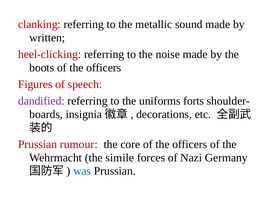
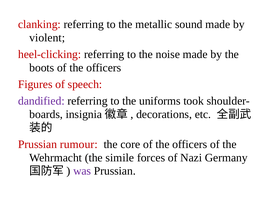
written: written -> violent
forts: forts -> took
was colour: blue -> purple
